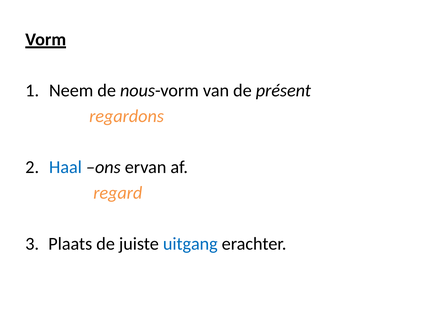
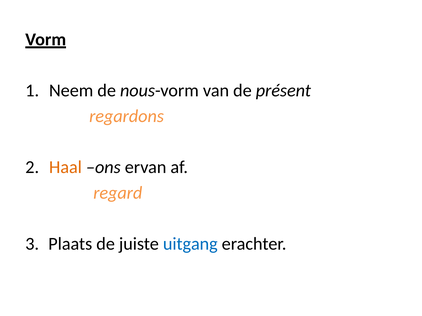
Haal colour: blue -> orange
